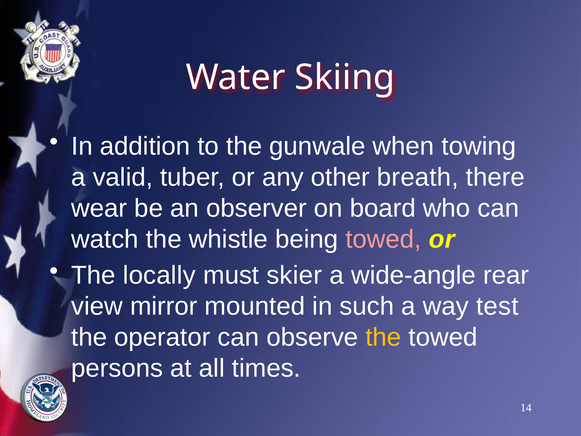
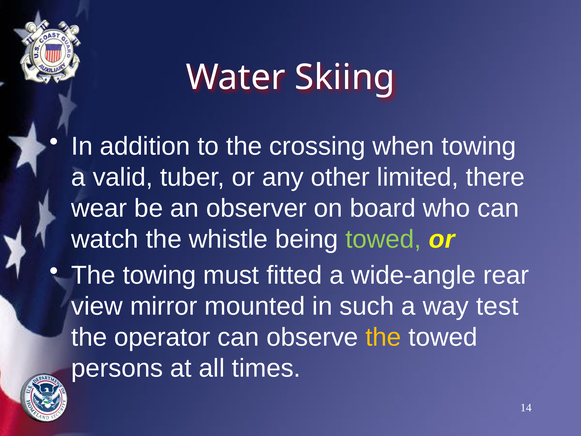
gunwale: gunwale -> crossing
breath: breath -> limited
towed at (383, 239) colour: pink -> light green
The locally: locally -> towing
skier: skier -> fitted
